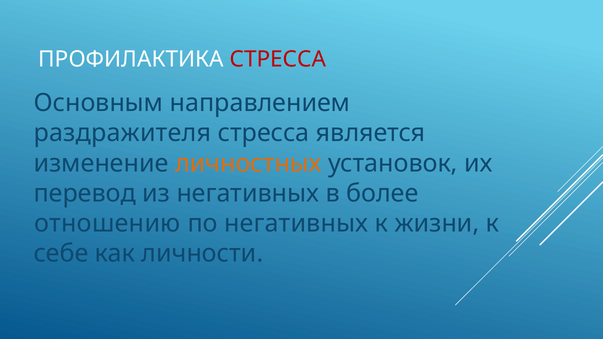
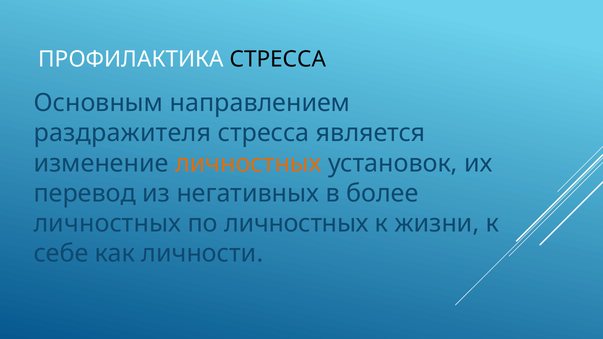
СТРЕССА at (278, 59) colour: red -> black
отношению at (107, 224): отношению -> личностных
по негативных: негативных -> личностных
